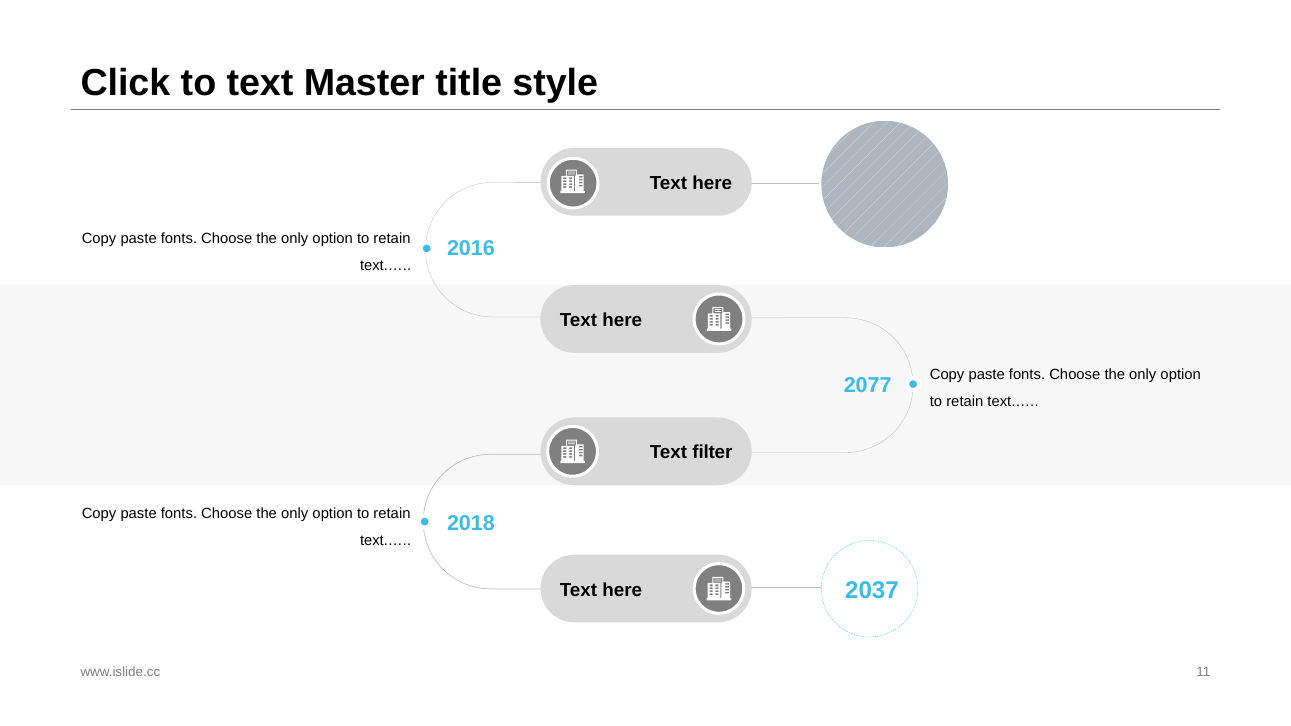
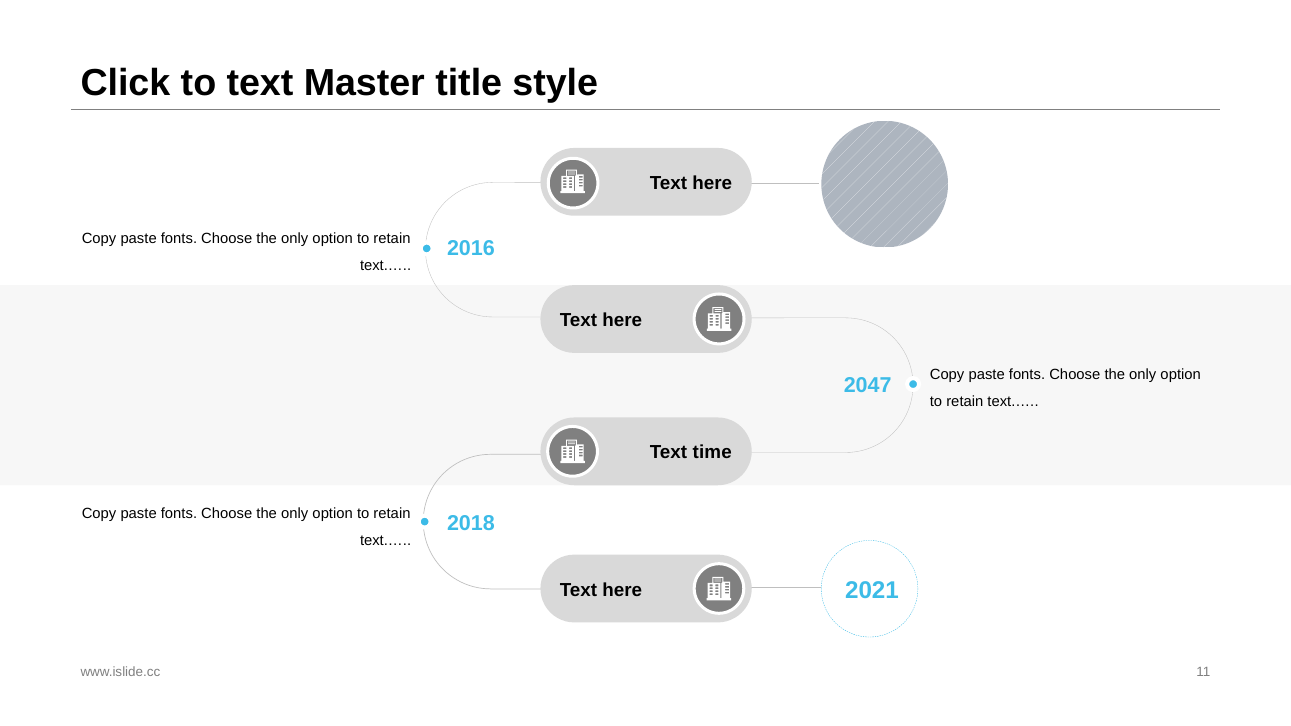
2077: 2077 -> 2047
filter: filter -> time
2037: 2037 -> 2021
